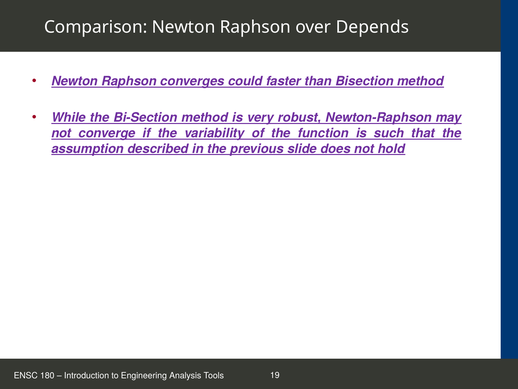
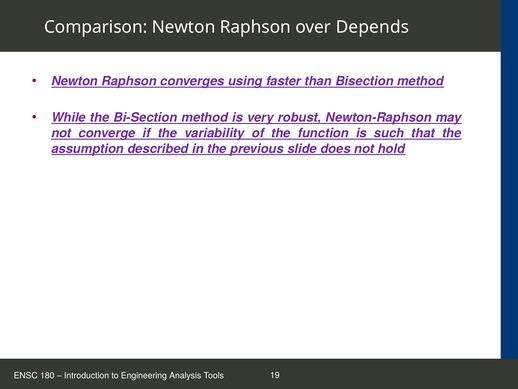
could: could -> using
